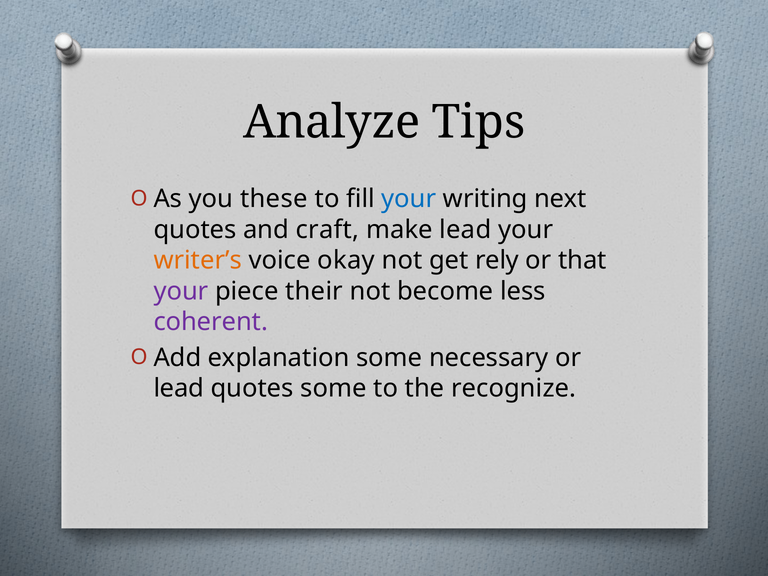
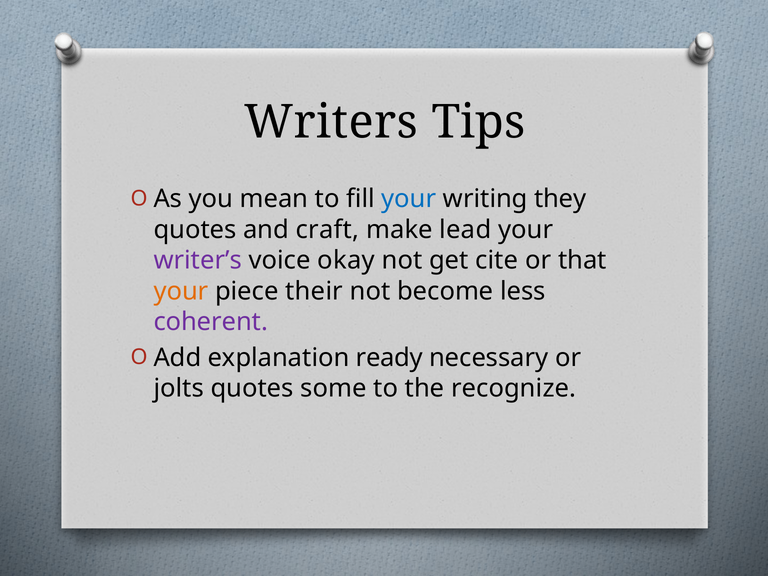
Analyze: Analyze -> Writers
these: these -> mean
next: next -> they
writer’s colour: orange -> purple
rely: rely -> cite
your at (181, 291) colour: purple -> orange
explanation some: some -> ready
lead at (179, 388): lead -> jolts
